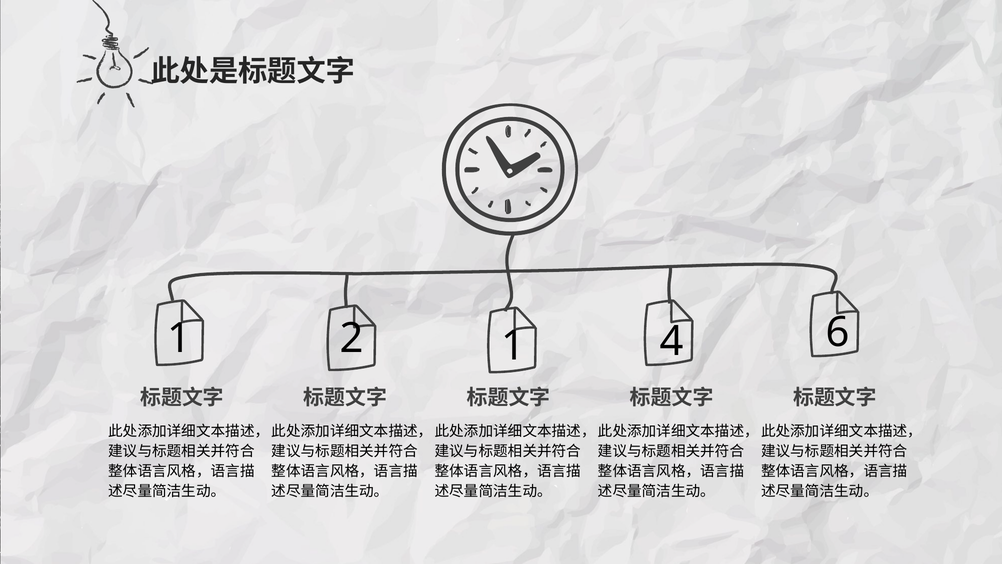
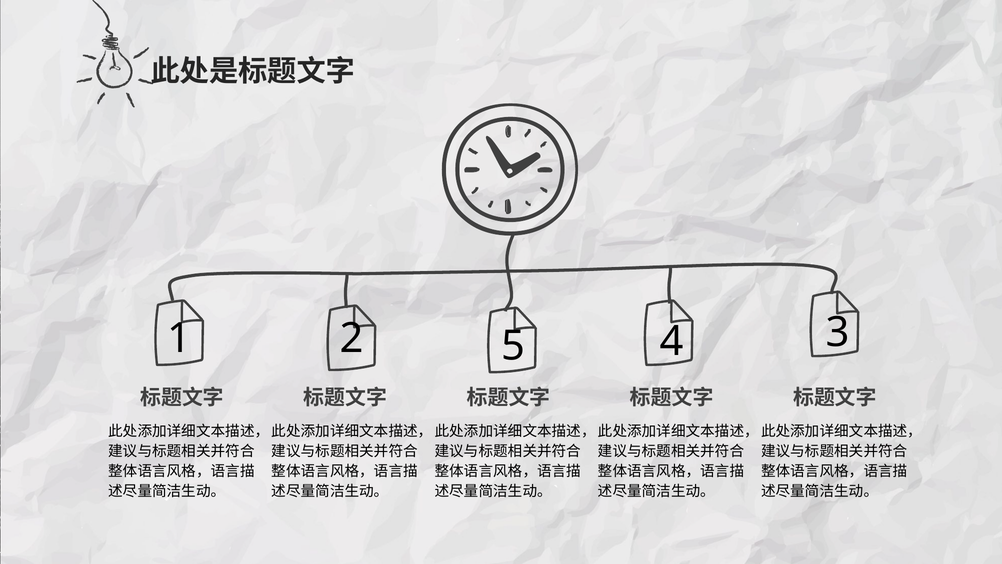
2 1: 1 -> 5
6: 6 -> 3
